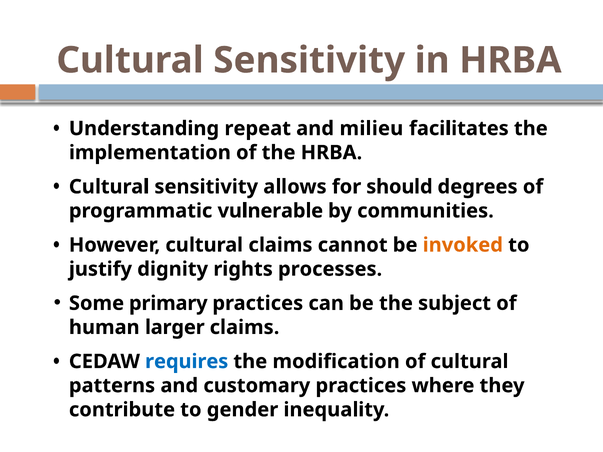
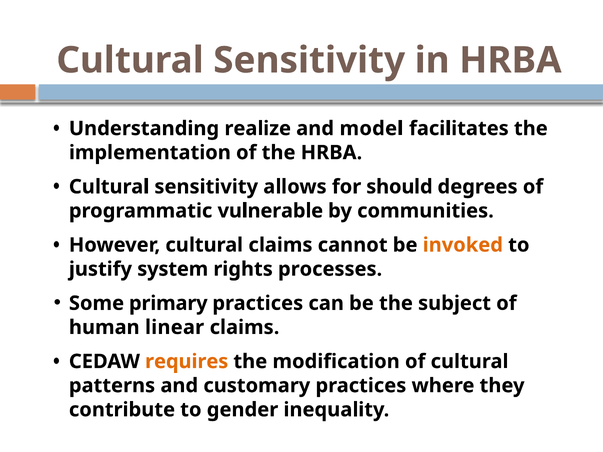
repeat: repeat -> realize
milieu: milieu -> model
dignity: dignity -> system
larger: larger -> linear
requires colour: blue -> orange
